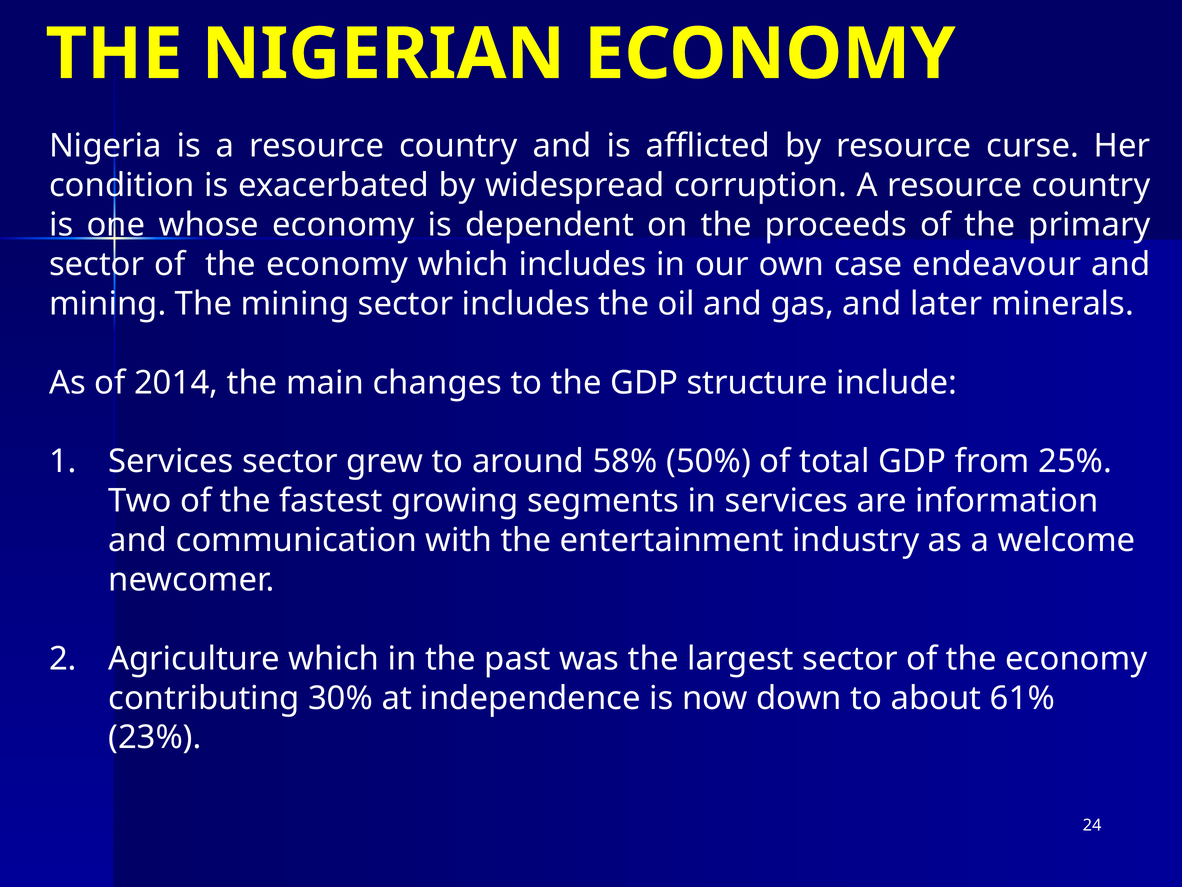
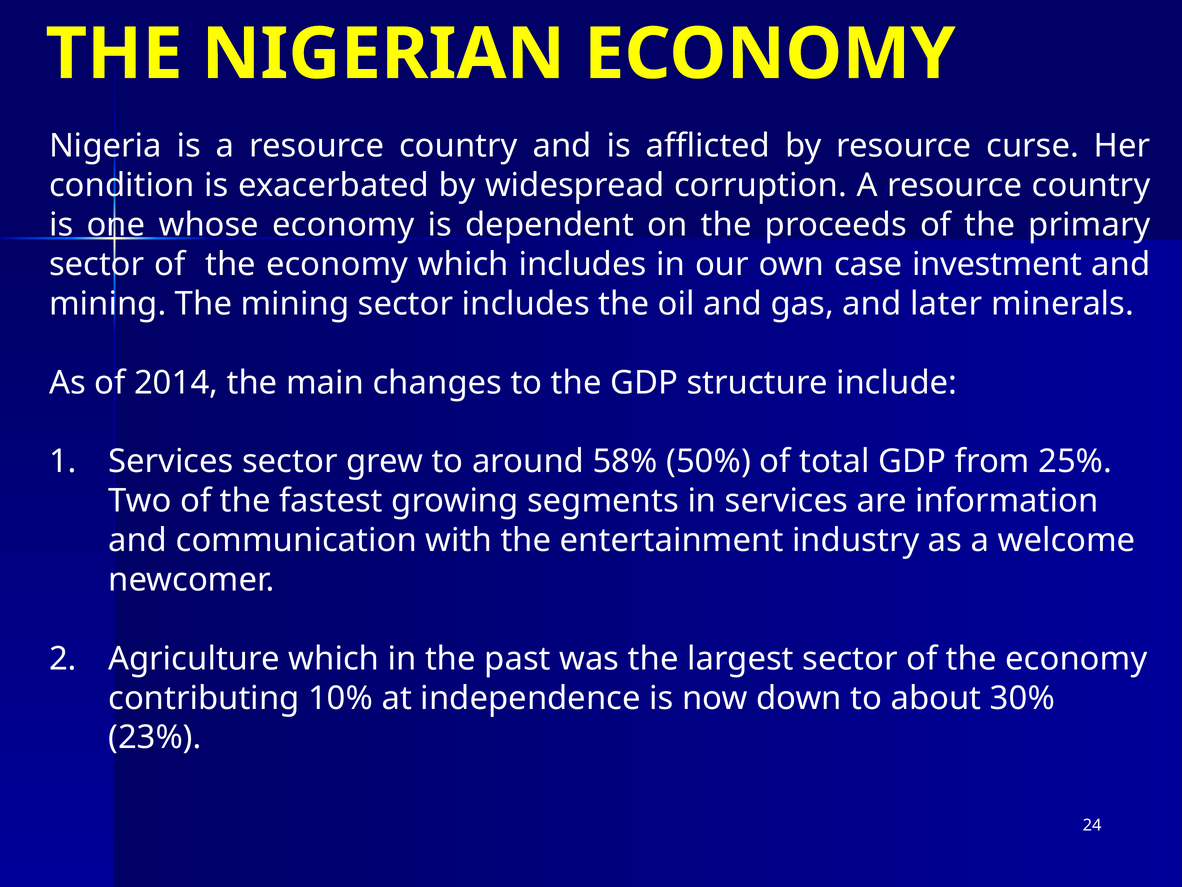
endeavour: endeavour -> investment
30%: 30% -> 10%
61%: 61% -> 30%
